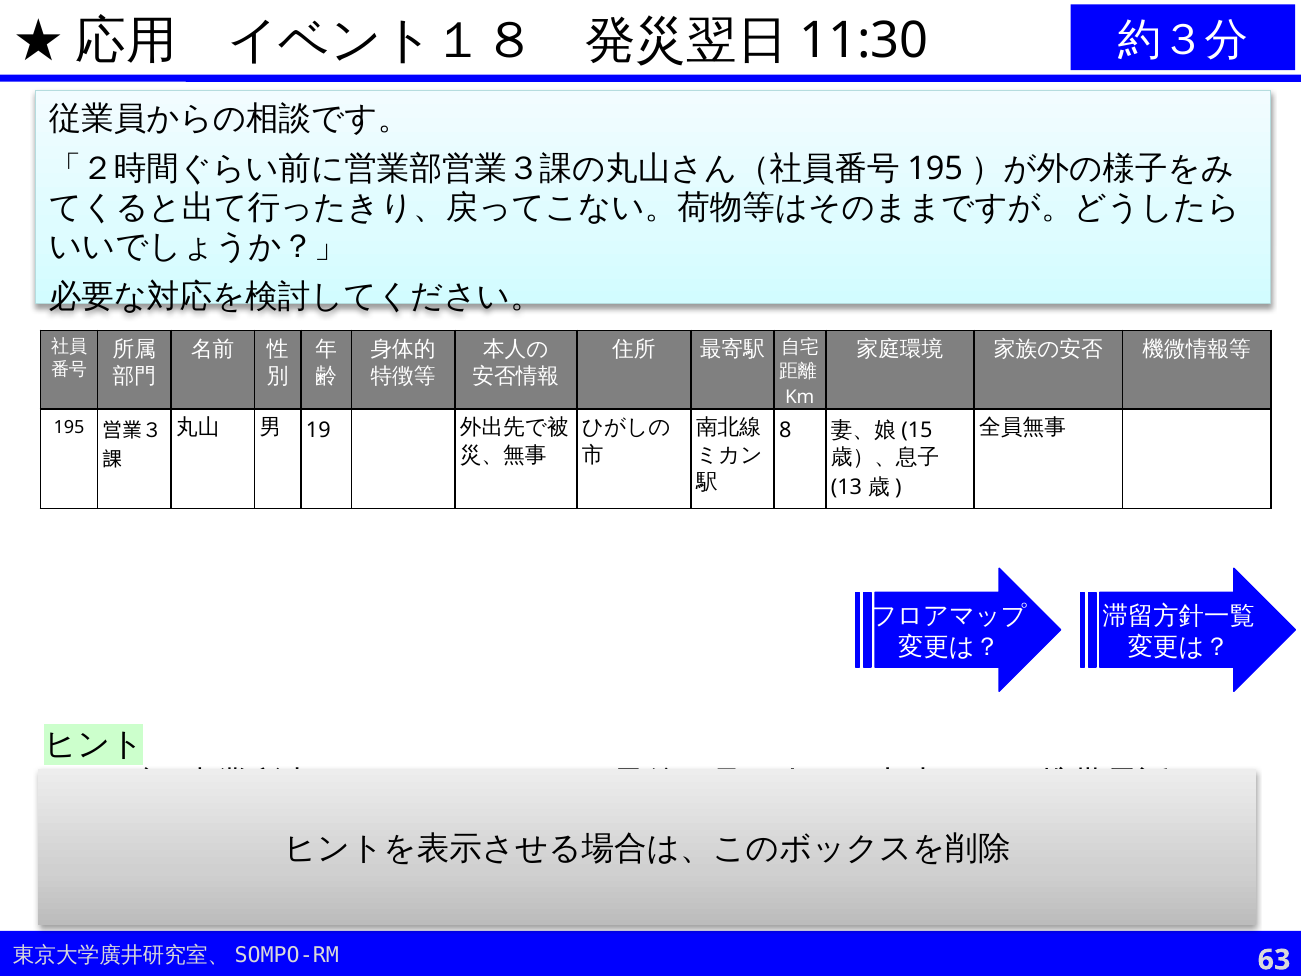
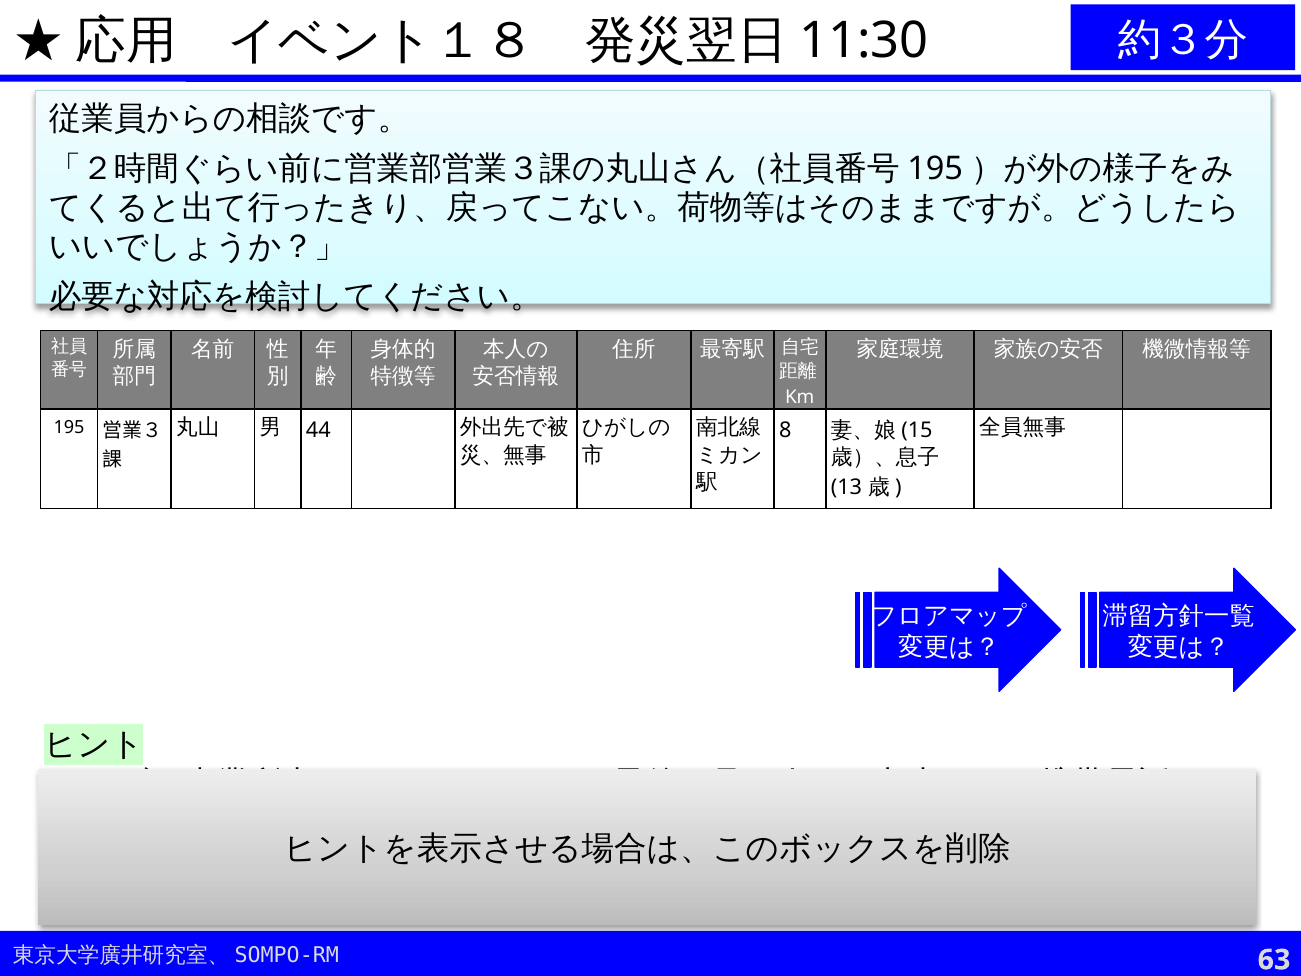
19: 19 -> 44
